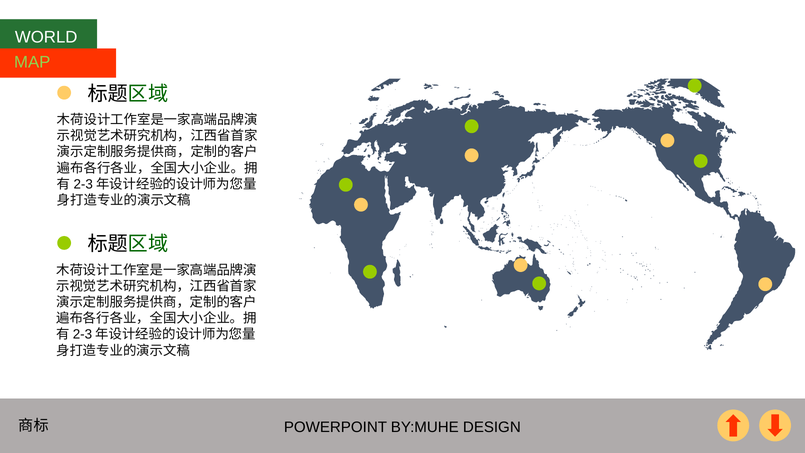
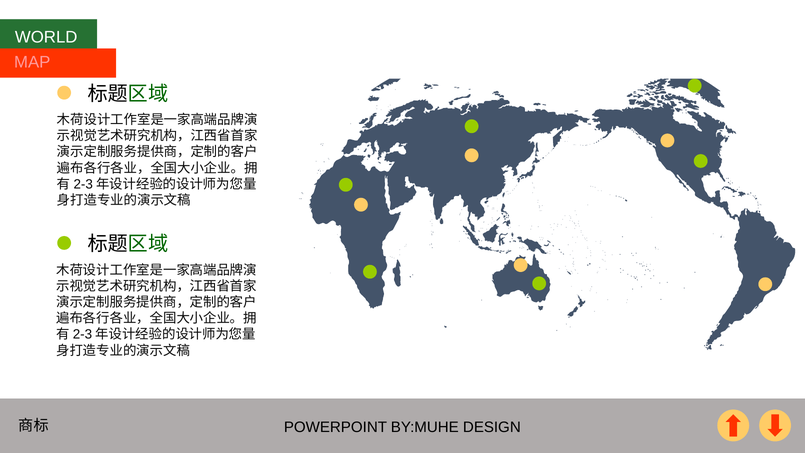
MAP colour: light green -> pink
